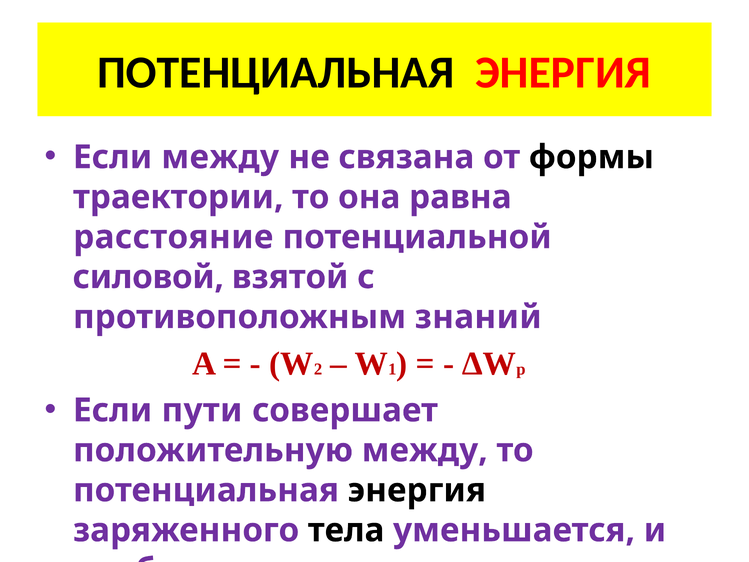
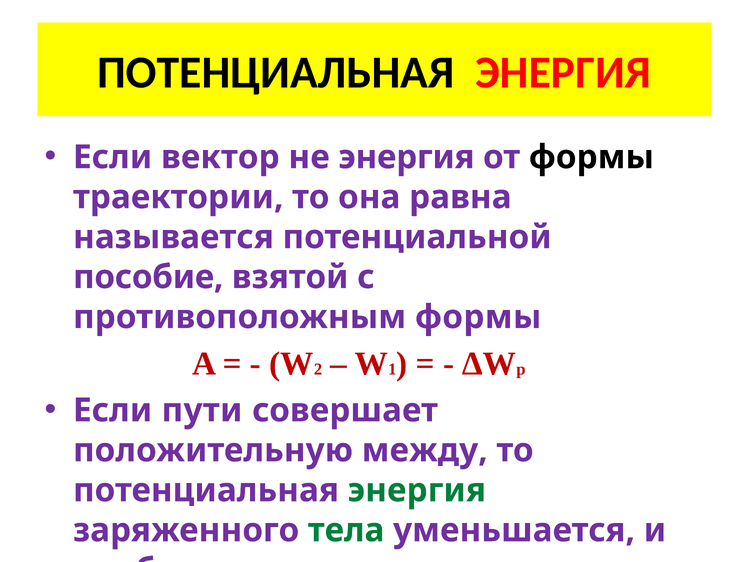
Если между: между -> вектор
не связана: связана -> энергия
расстояние: расстояние -> называется
силовой: силовой -> пособие
противоположным знаний: знаний -> формы
энергия at (417, 490) colour: black -> green
тела colour: black -> green
